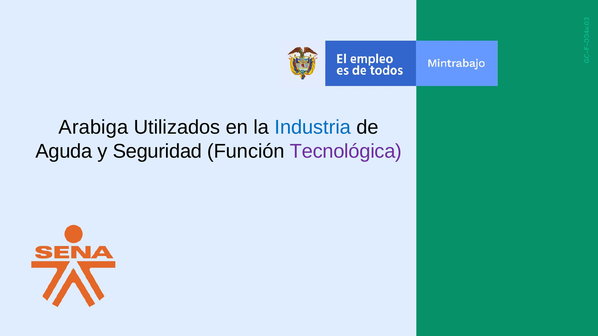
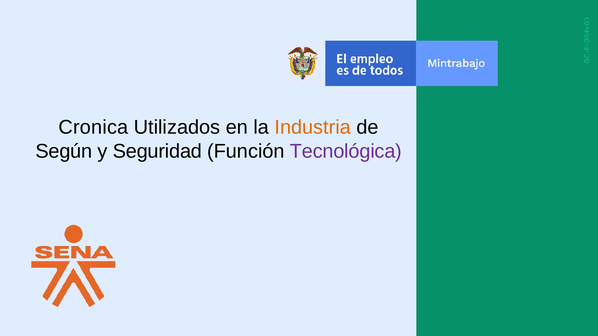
Arabiga: Arabiga -> Cronica
Industria colour: blue -> orange
Aguda: Aguda -> Según
